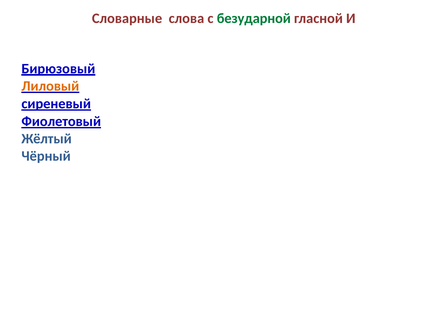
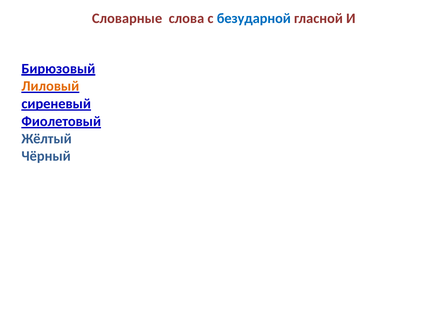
безударной colour: green -> blue
